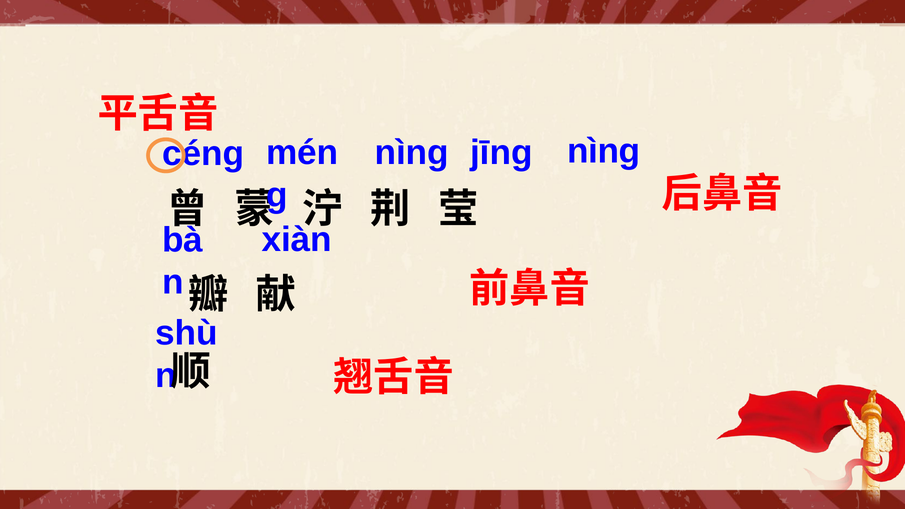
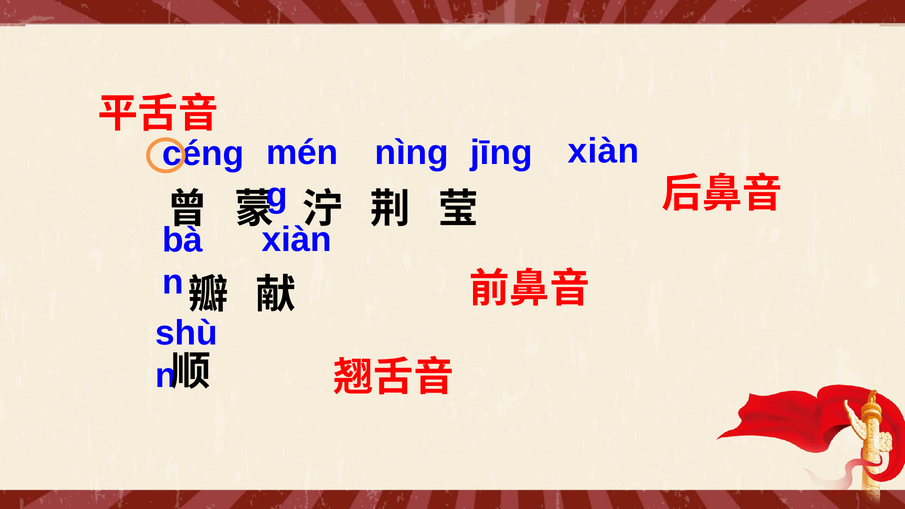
jīnɡ nìnɡ: nìnɡ -> xiàn
